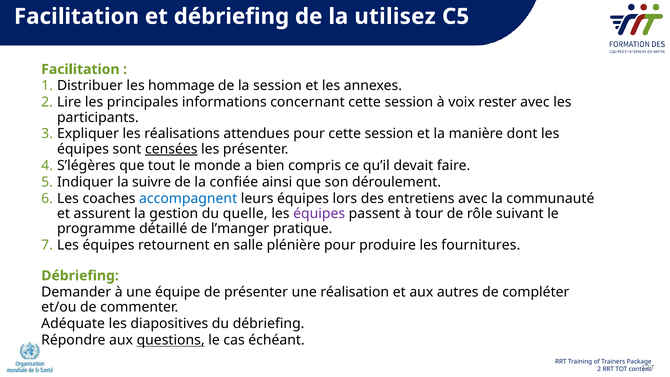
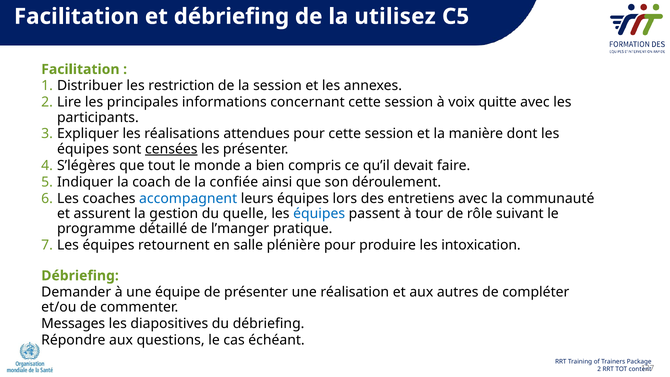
hommage: hommage -> restriction
rester: rester -> quitte
suivre: suivre -> coach
équipes at (319, 213) colour: purple -> blue
fournitures: fournitures -> intoxication
Adéquate: Adéquate -> Messages
questions underline: present -> none
